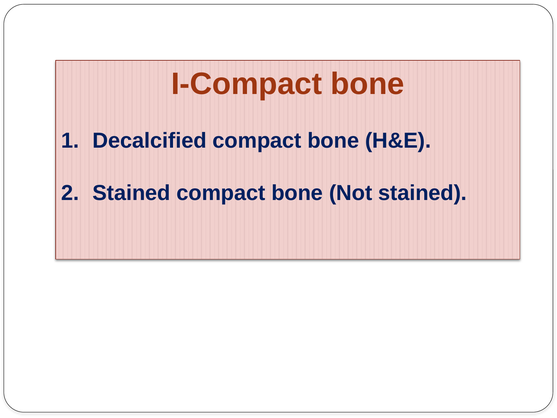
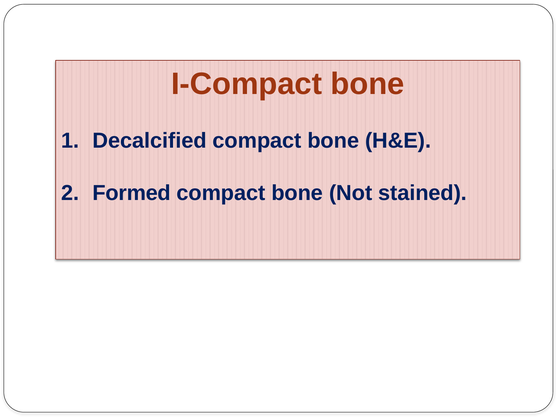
Stained at (132, 193): Stained -> Formed
